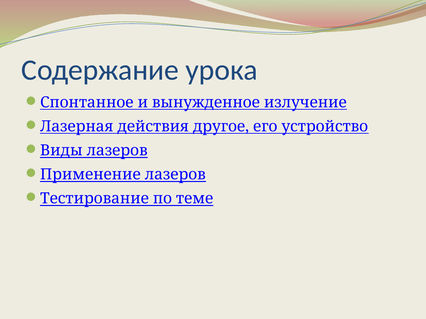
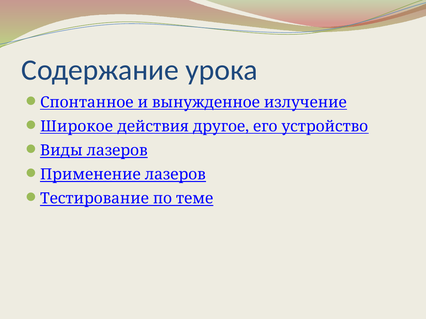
Лазерная: Лазерная -> Широкое
